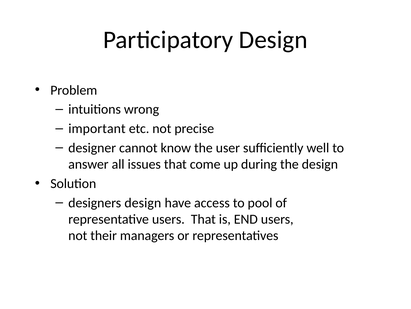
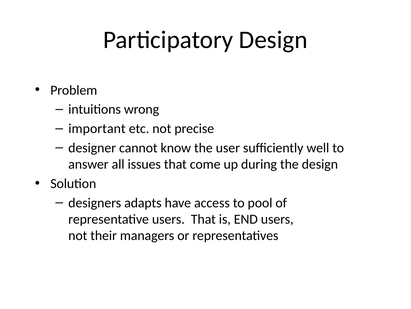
designers design: design -> adapts
